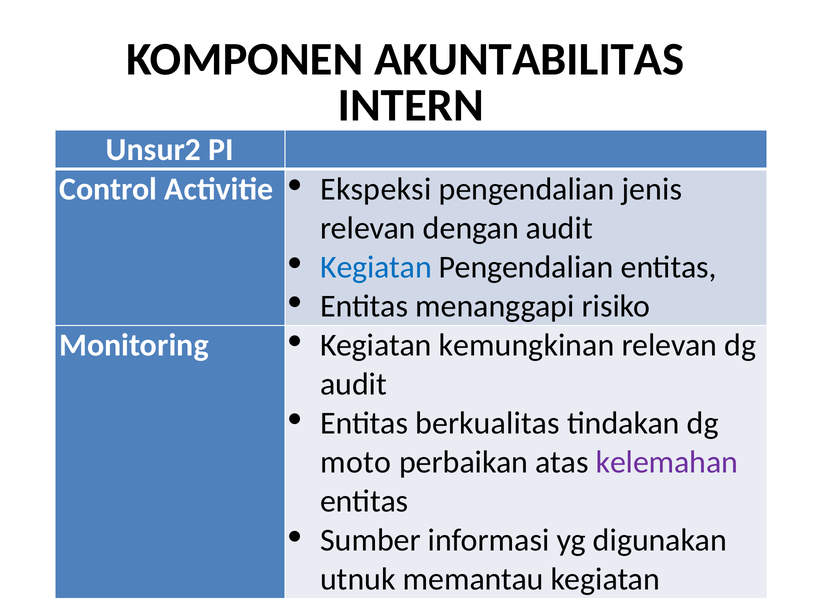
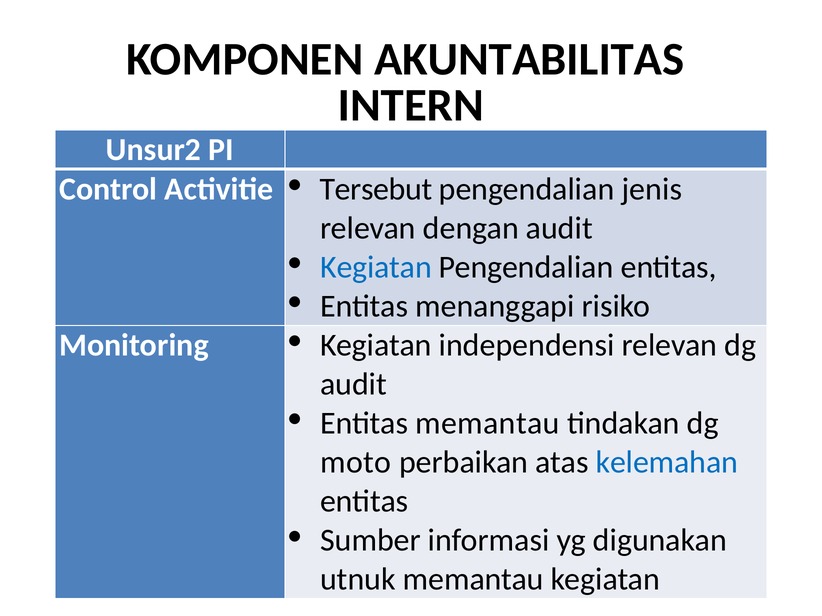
Ekspeksi: Ekspeksi -> Tersebut
kemungkinan: kemungkinan -> independensi
Entitas berkualitas: berkualitas -> memantau
kelemahan colour: purple -> blue
